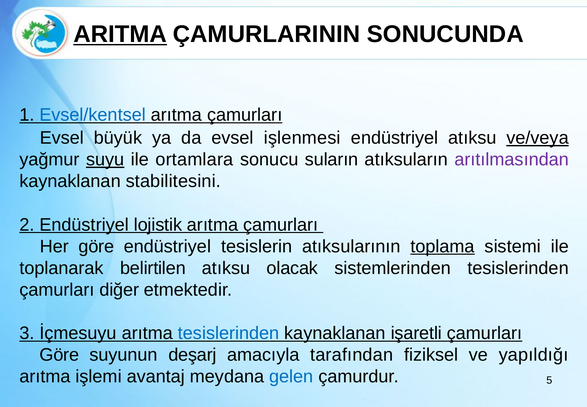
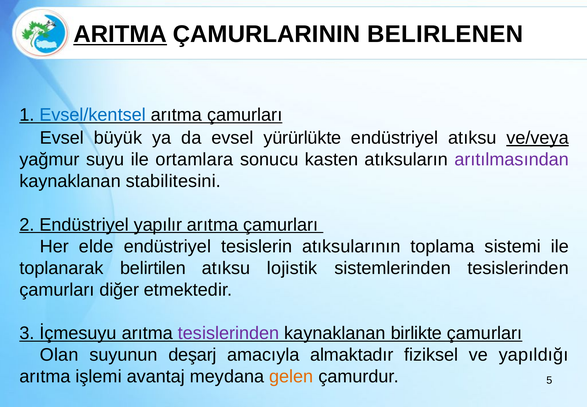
SONUCUNDA: SONUCUNDA -> BELIRLENEN
işlenmesi: işlenmesi -> yürürlükte
suyu underline: present -> none
suların: suların -> kasten
lojistik: lojistik -> yapılır
Her göre: göre -> elde
toplama underline: present -> none
olacak: olacak -> lojistik
tesislerinden at (229, 333) colour: blue -> purple
işaretli: işaretli -> birlikte
Göre at (59, 354): Göre -> Olan
tarafından: tarafından -> almaktadır
gelen colour: blue -> orange
